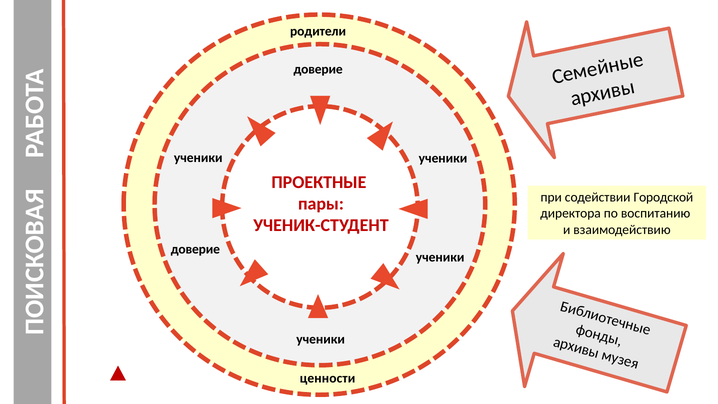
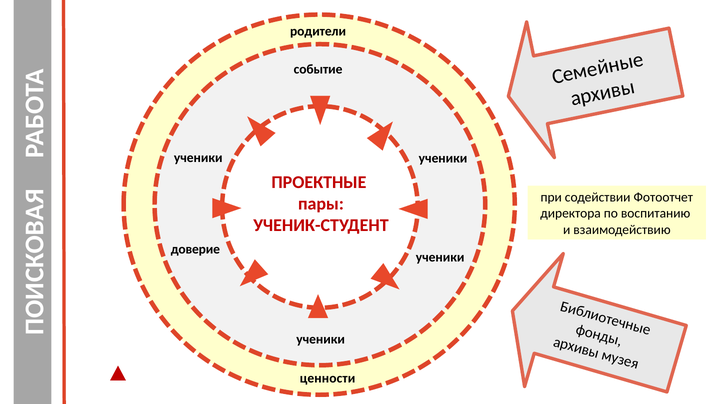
доверие at (318, 69): доверие -> событие
Городской: Городской -> Фотоотчет
